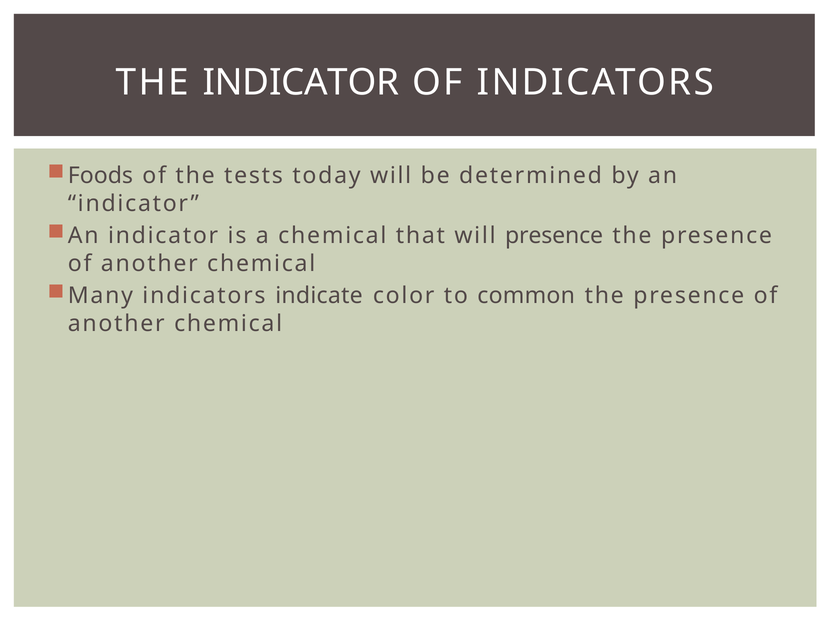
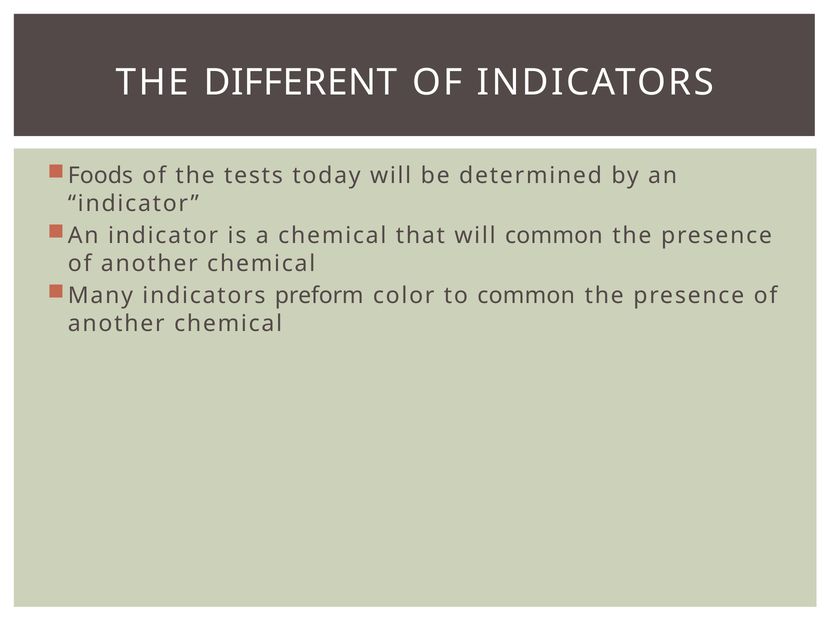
THE INDICATOR: INDICATOR -> DIFFERENT
will presence: presence -> common
indicate: indicate -> preform
